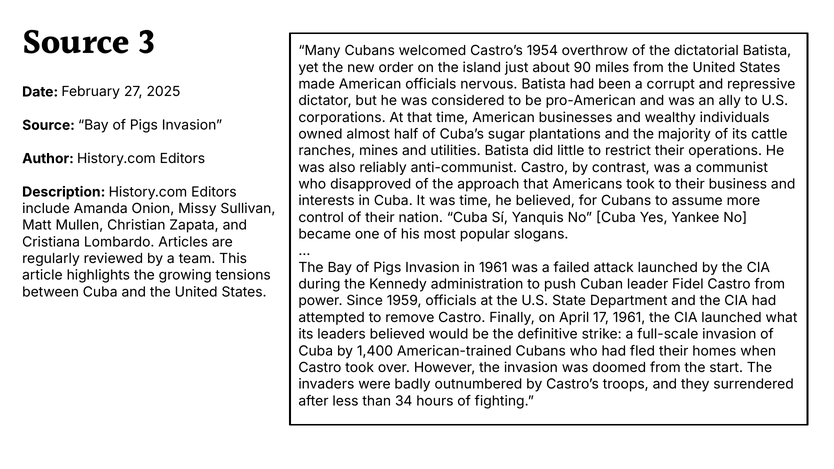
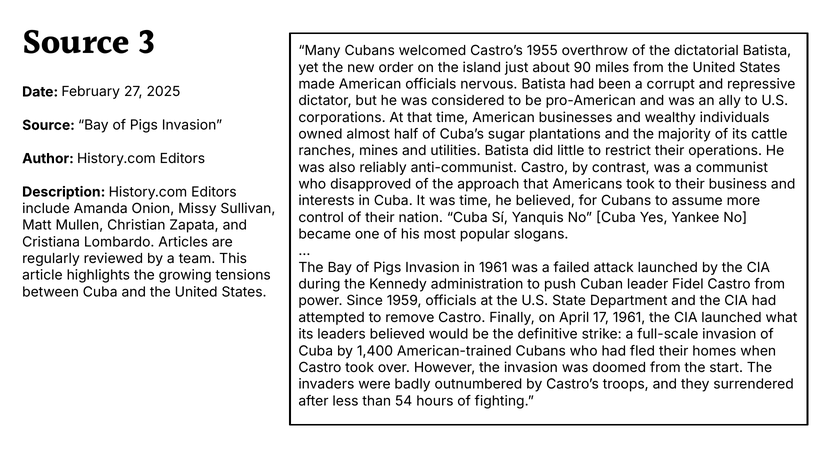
1954: 1954 -> 1955
34: 34 -> 54
